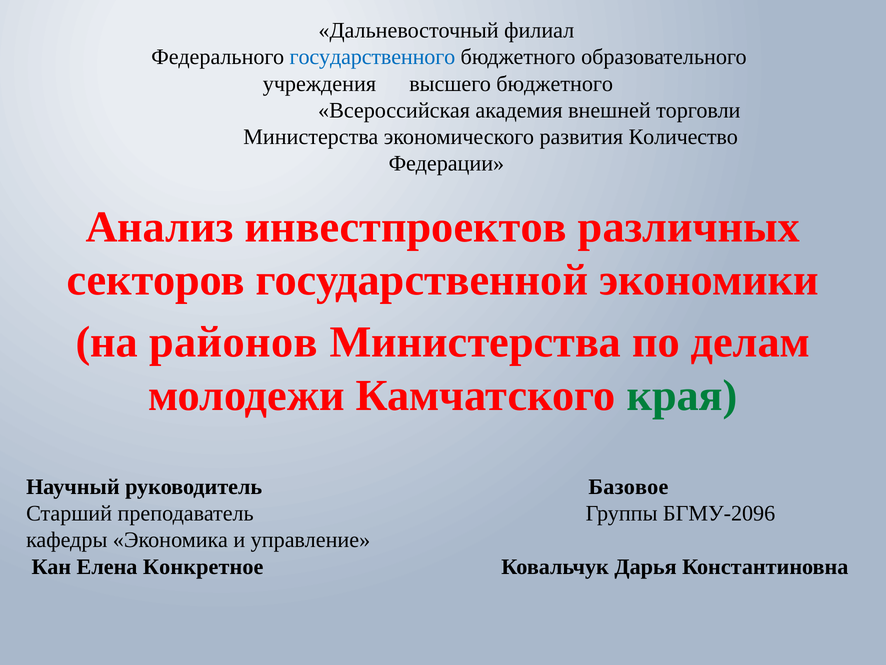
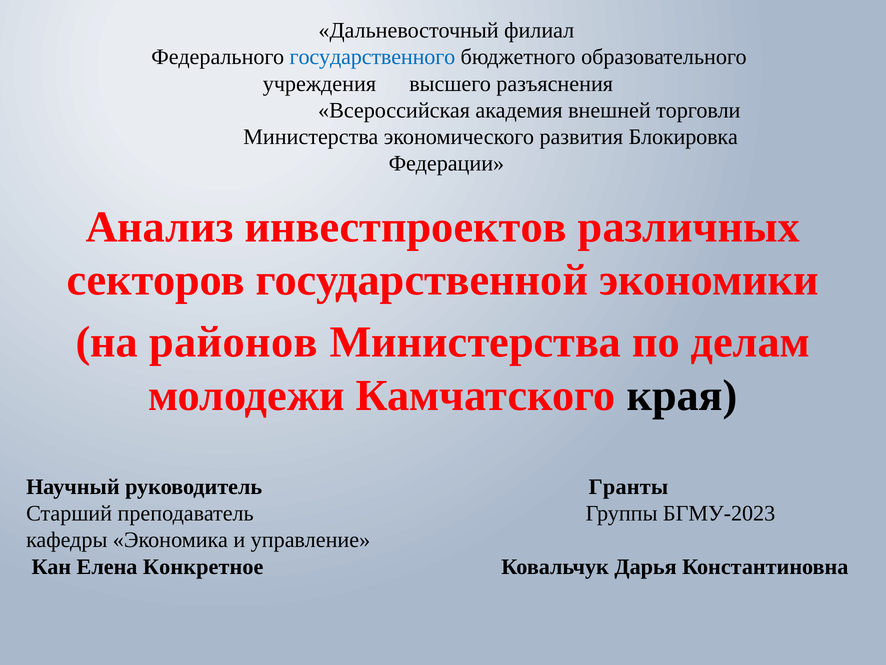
высшего бюджетного: бюджетного -> разъяснения
Количество: Количество -> Блокировка
края colour: green -> black
Базовое: Базовое -> Гранты
БГМУ-2096: БГМУ-2096 -> БГМУ-2023
